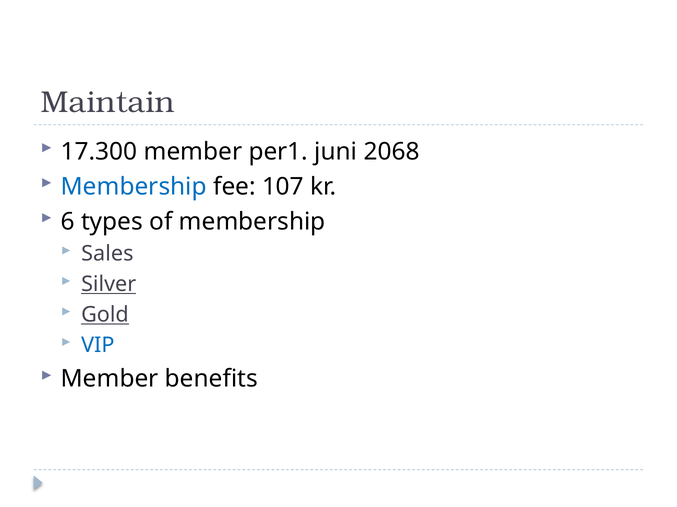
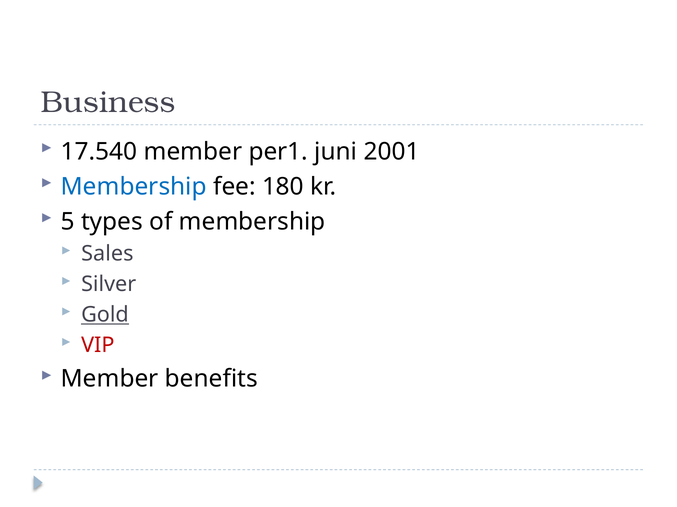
Maintain: Maintain -> Business
17.300: 17.300 -> 17.540
2068: 2068 -> 2001
107: 107 -> 180
6: 6 -> 5
Silver underline: present -> none
VIP colour: blue -> red
